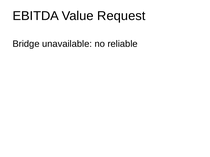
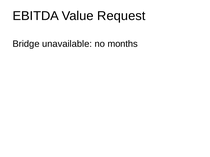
reliable: reliable -> months
